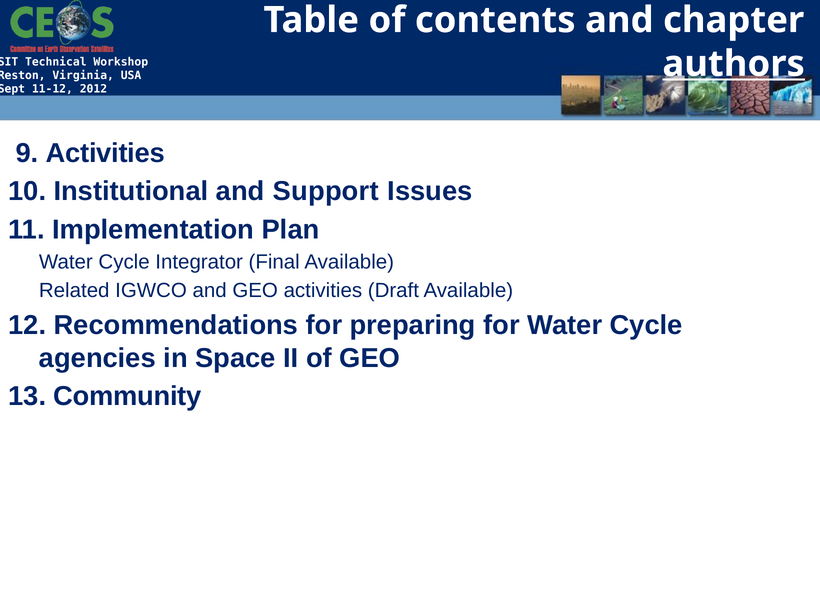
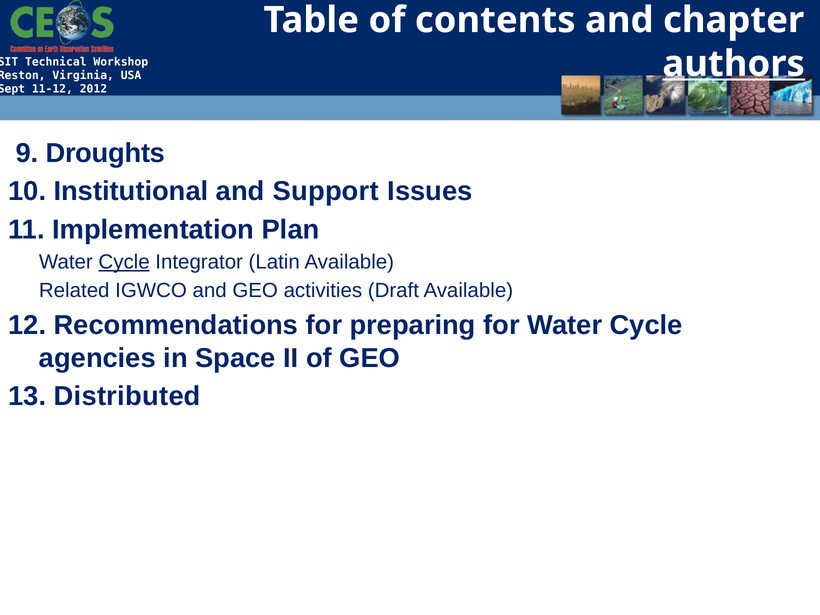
9 Activities: Activities -> Droughts
Cycle at (124, 262) underline: none -> present
Final: Final -> Latin
Community: Community -> Distributed
